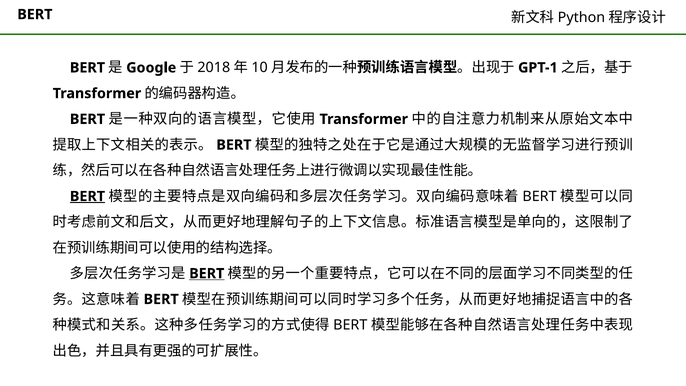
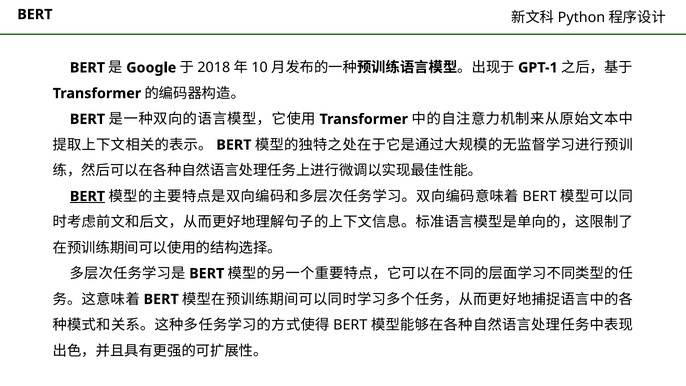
BERT at (207, 273) underline: present -> none
